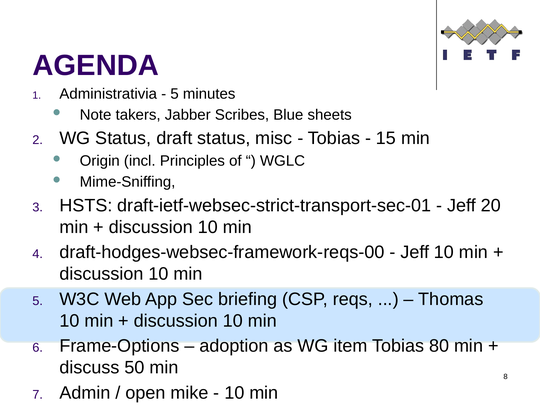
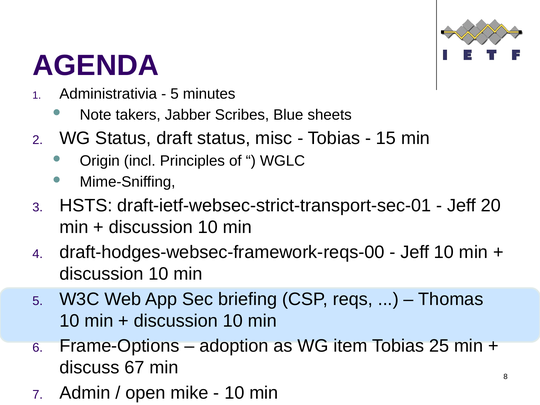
80: 80 -> 25
50: 50 -> 67
